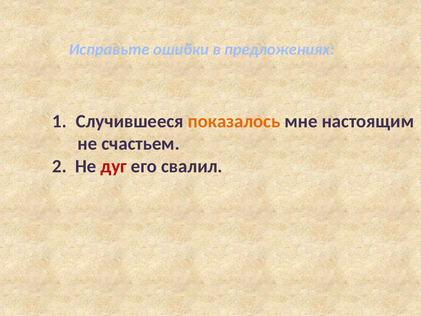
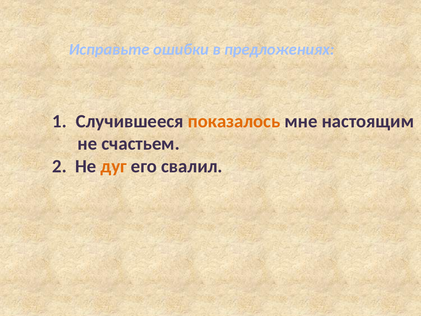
дуг colour: red -> orange
